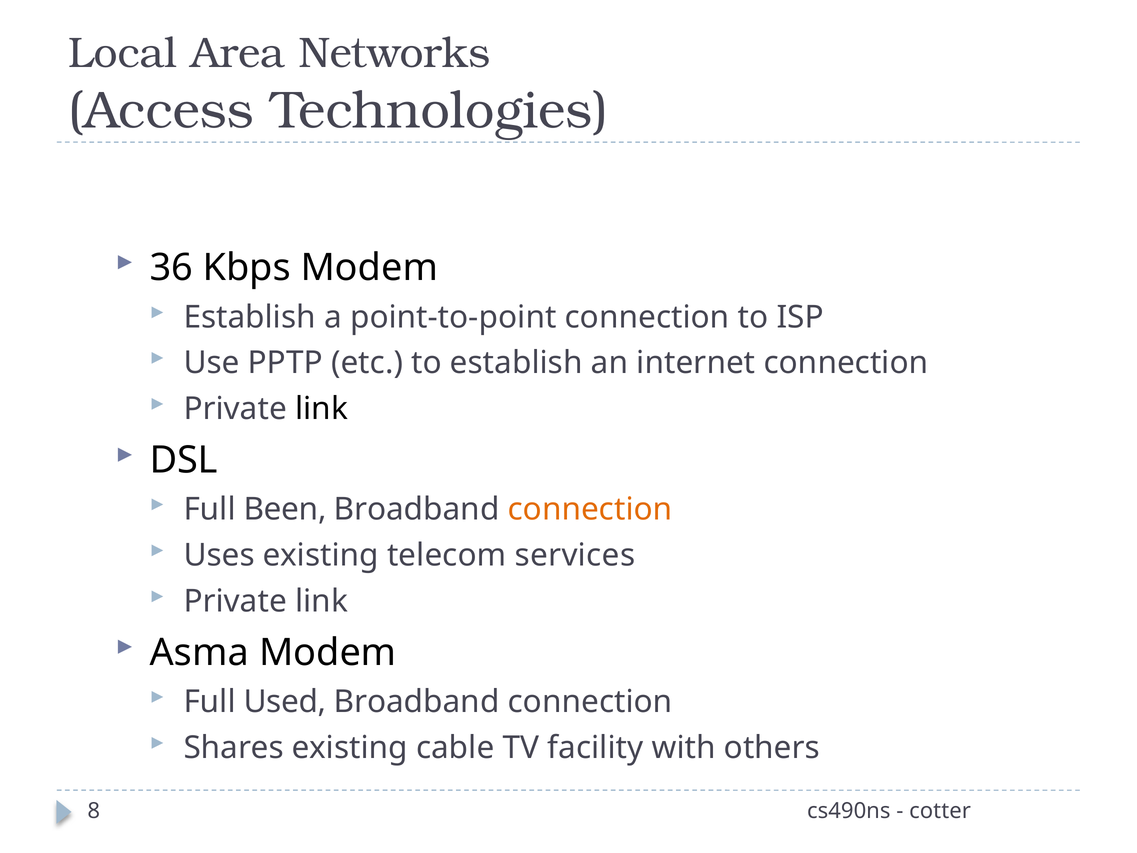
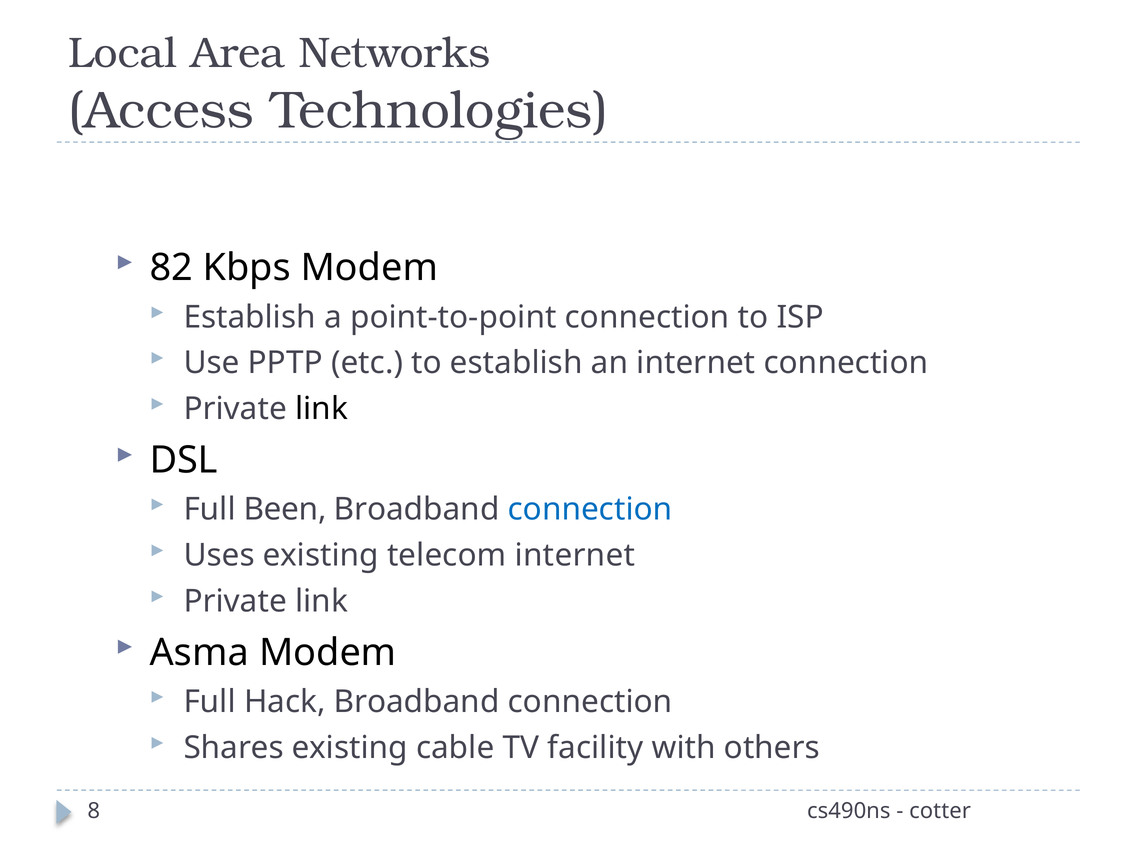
36: 36 -> 82
connection at (590, 509) colour: orange -> blue
telecom services: services -> internet
Used: Used -> Hack
